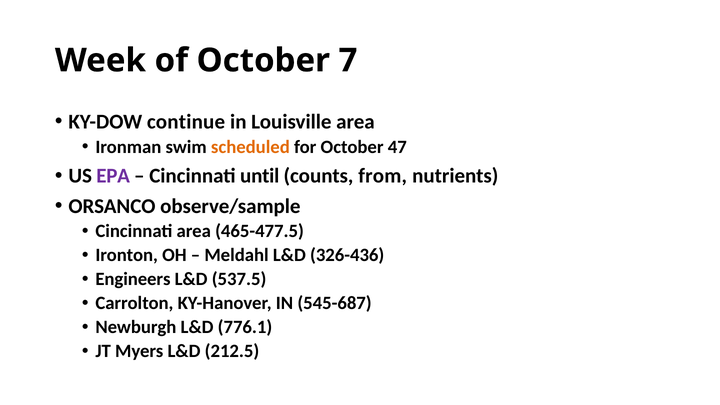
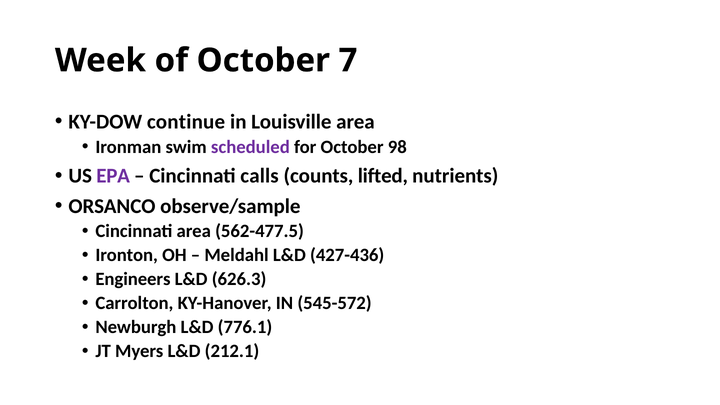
scheduled colour: orange -> purple
47: 47 -> 98
until: until -> calls
from: from -> lifted
465-477.5: 465-477.5 -> 562-477.5
326-436: 326-436 -> 427-436
537.5: 537.5 -> 626.3
545-687: 545-687 -> 545-572
212.5: 212.5 -> 212.1
